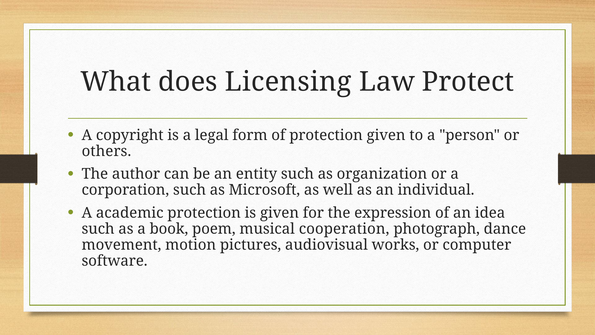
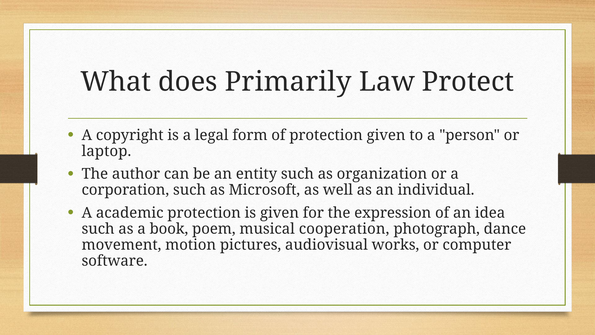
Licensing: Licensing -> Primarily
others: others -> laptop
